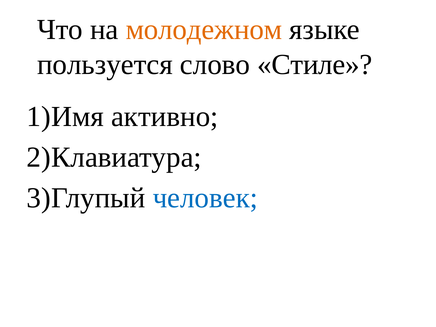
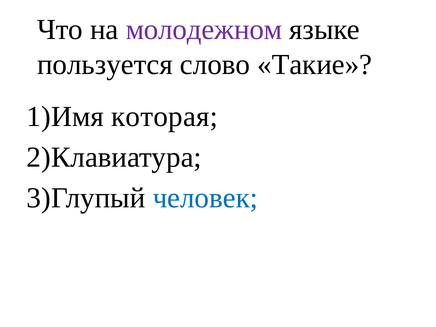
молодежном colour: orange -> purple
Стиле: Стиле -> Такие
активно: активно -> которая
